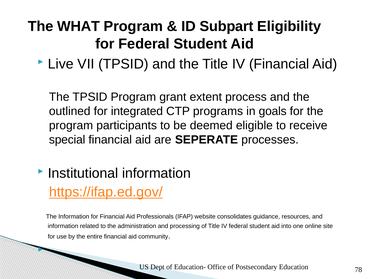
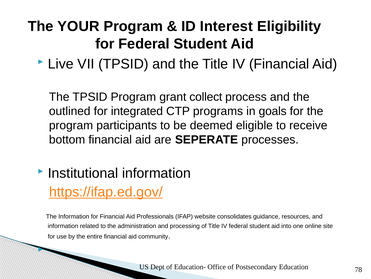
WHAT: WHAT -> YOUR
Subpart: Subpart -> Interest
extent: extent -> collect
special: special -> bottom
